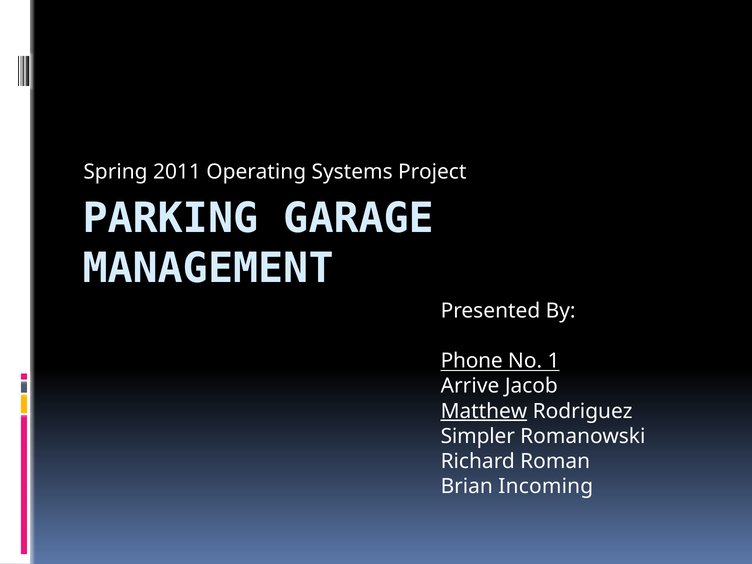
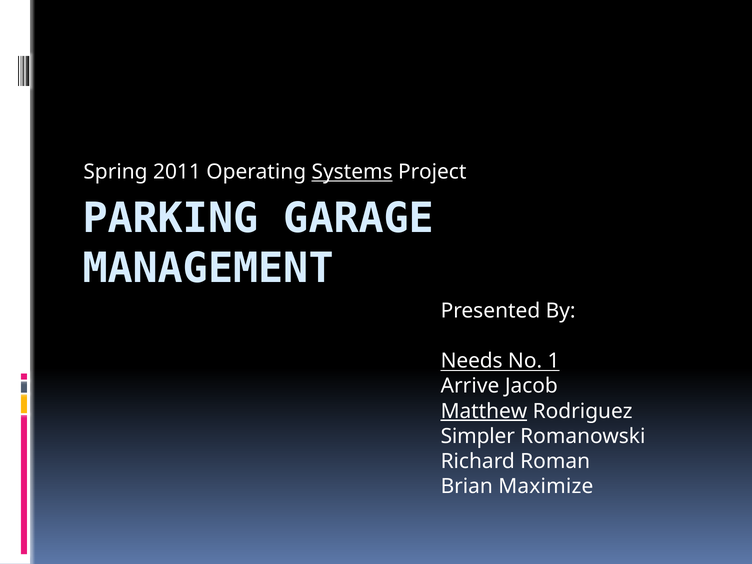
Systems underline: none -> present
Phone: Phone -> Needs
Incoming: Incoming -> Maximize
